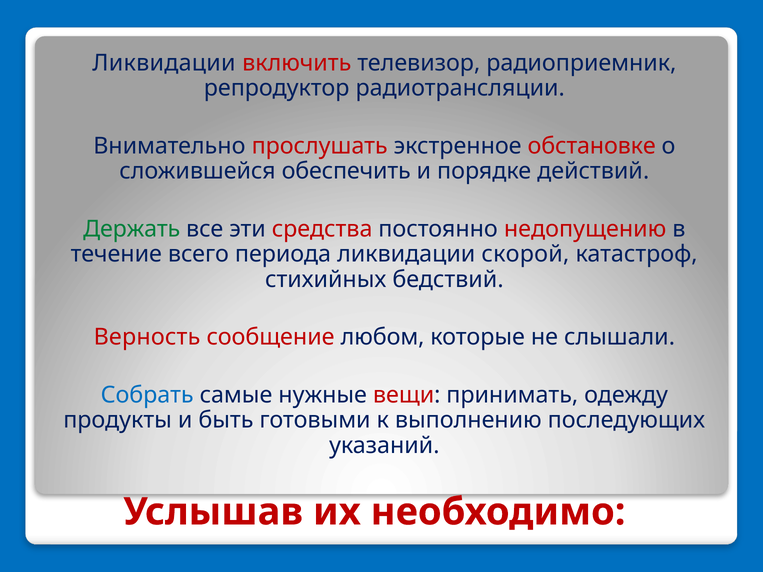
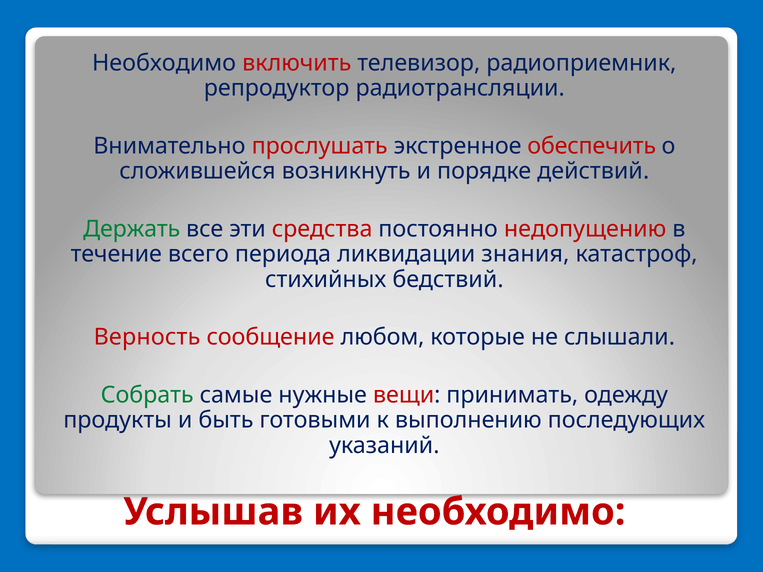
Ликвидации at (164, 63): Ликвидации -> Необходимо
обстановке: обстановке -> обеспечить
обеспечить: обеспечить -> возникнуть
скорой: скорой -> знания
Собрать colour: blue -> green
